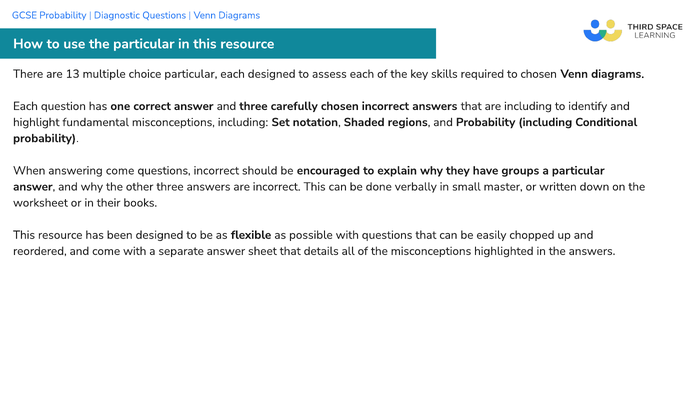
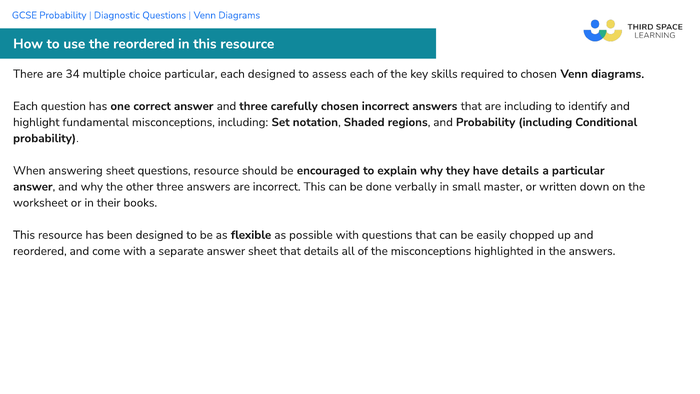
the particular: particular -> reordered
13: 13 -> 34
answering come: come -> sheet
questions incorrect: incorrect -> resource
have groups: groups -> details
